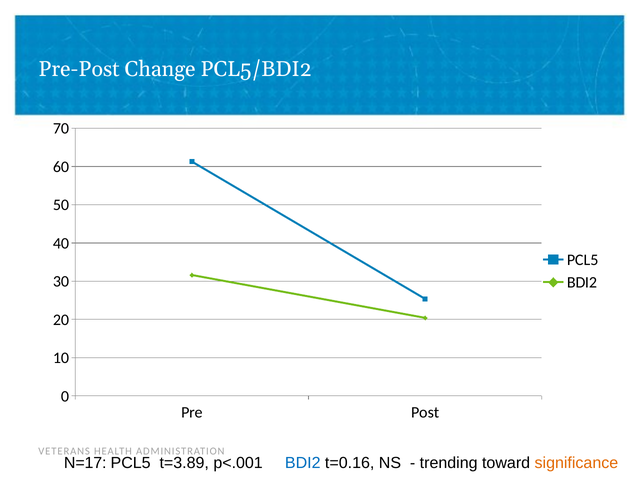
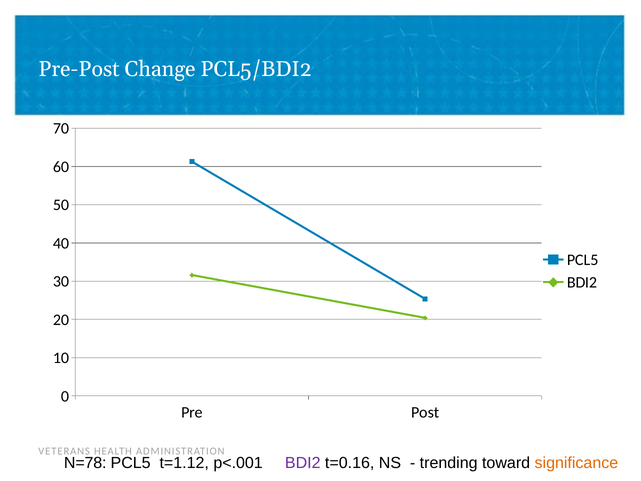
N=17: N=17 -> N=78
t=3.89: t=3.89 -> t=1.12
BDI2 at (303, 463) colour: blue -> purple
